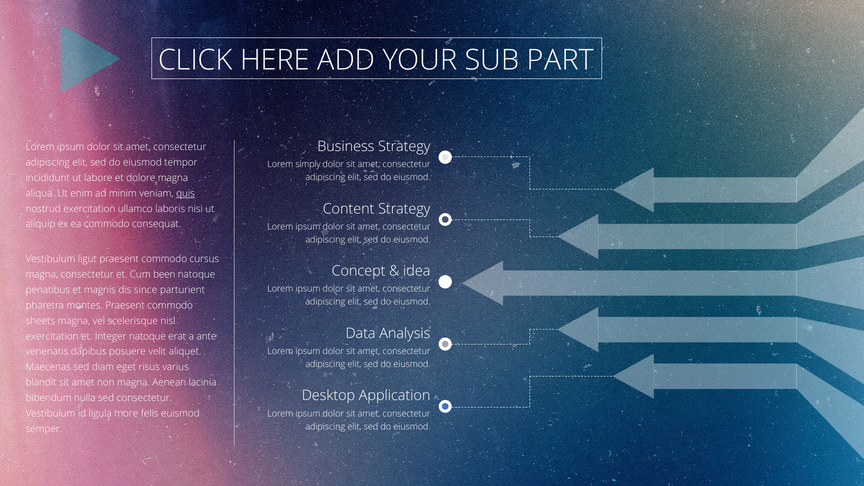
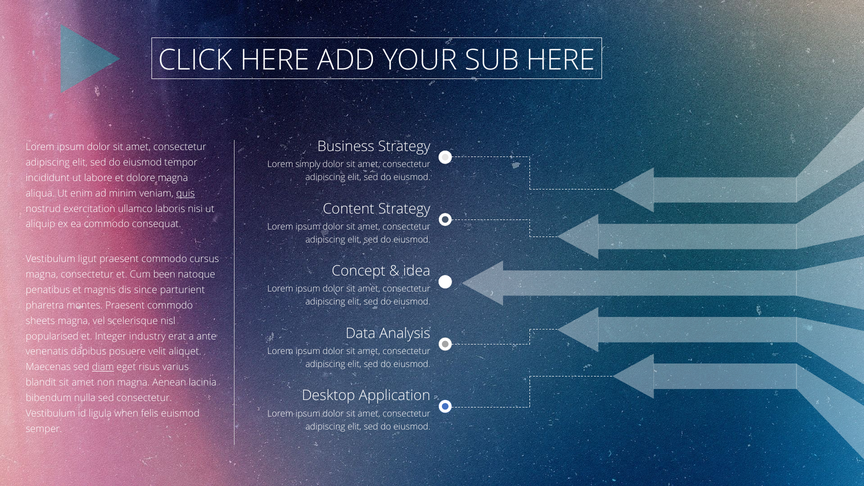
SUB PART: PART -> HERE
exercitation at (52, 336): exercitation -> popularised
Integer natoque: natoque -> industry
diam underline: none -> present
more: more -> when
